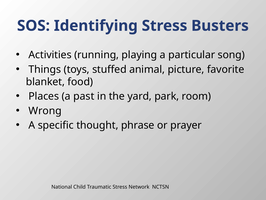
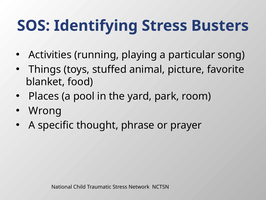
past: past -> pool
